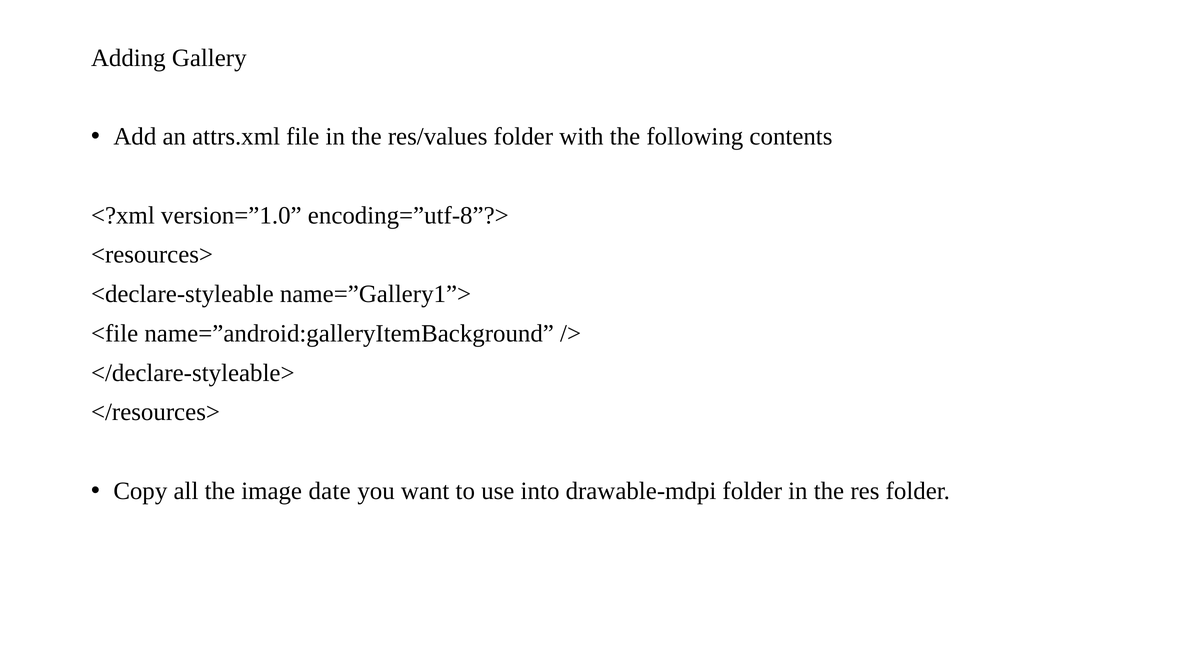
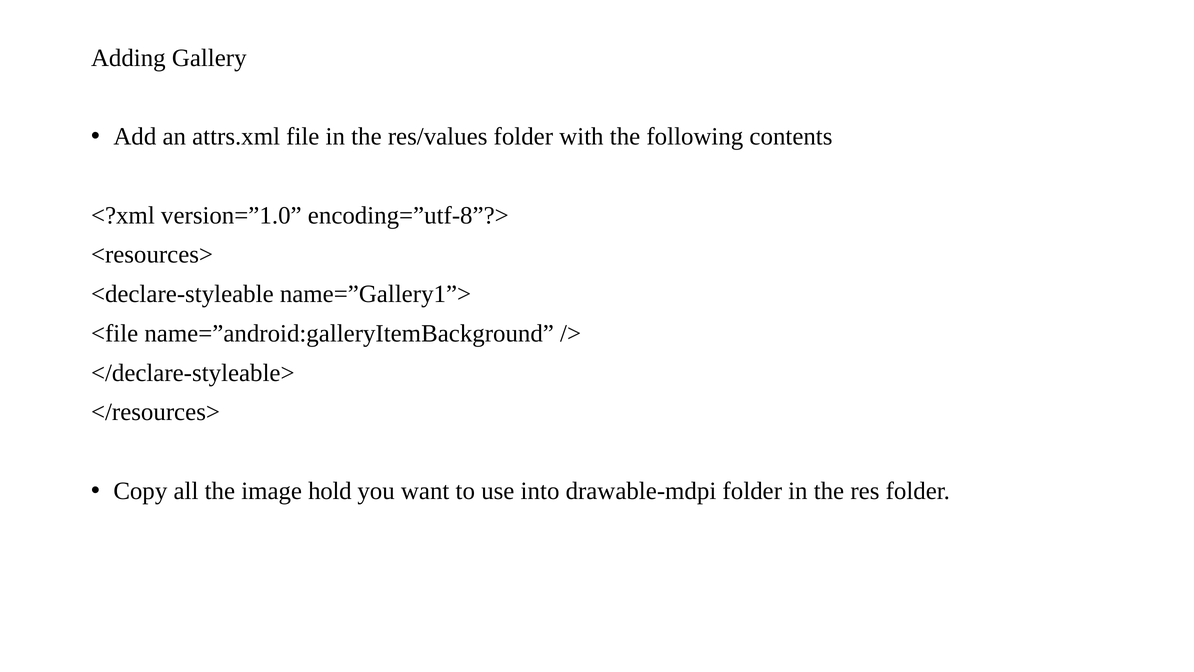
date: date -> hold
